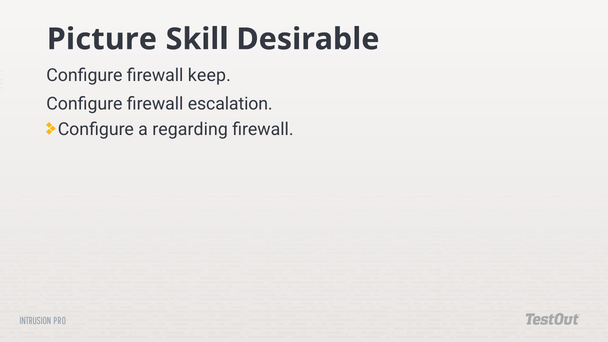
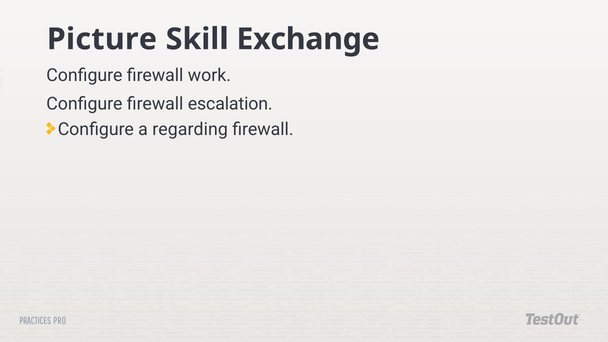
Desirable: Desirable -> Exchange
keep: keep -> work
INTRUSION: INTRUSION -> PRACTICES
